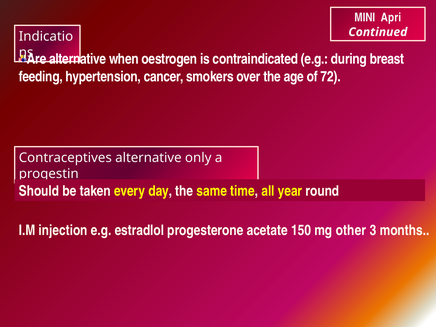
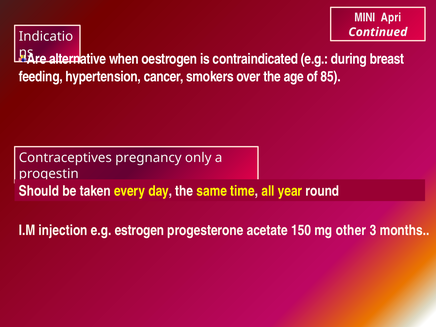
72: 72 -> 85
Contraceptives alternative: alternative -> pregnancy
estradlol: estradlol -> estrogen
